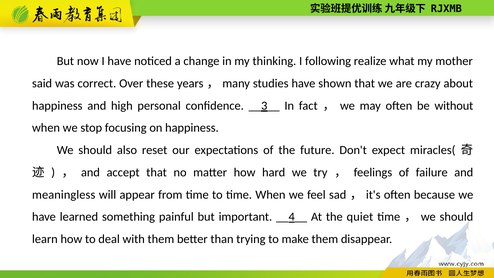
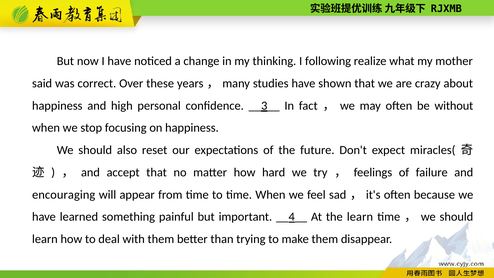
meaningless: meaningless -> encouraging
the quiet: quiet -> learn
